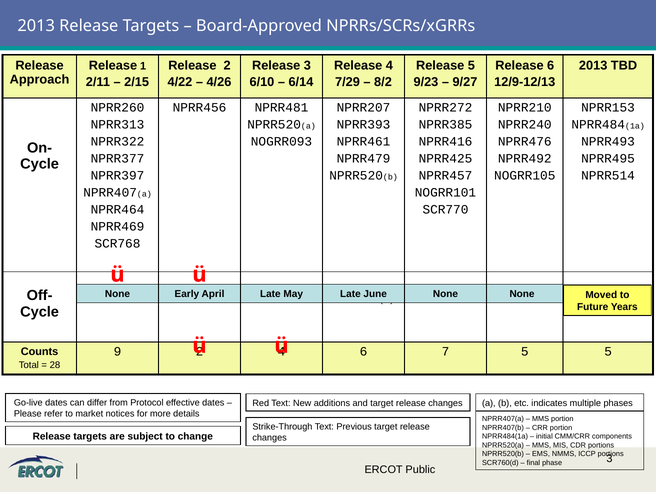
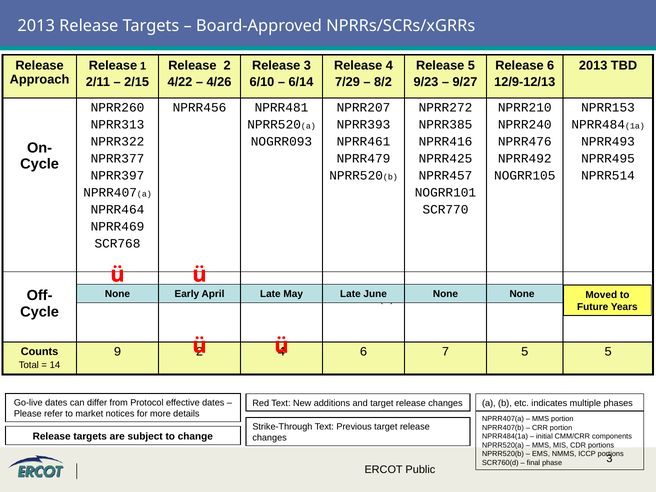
28: 28 -> 14
